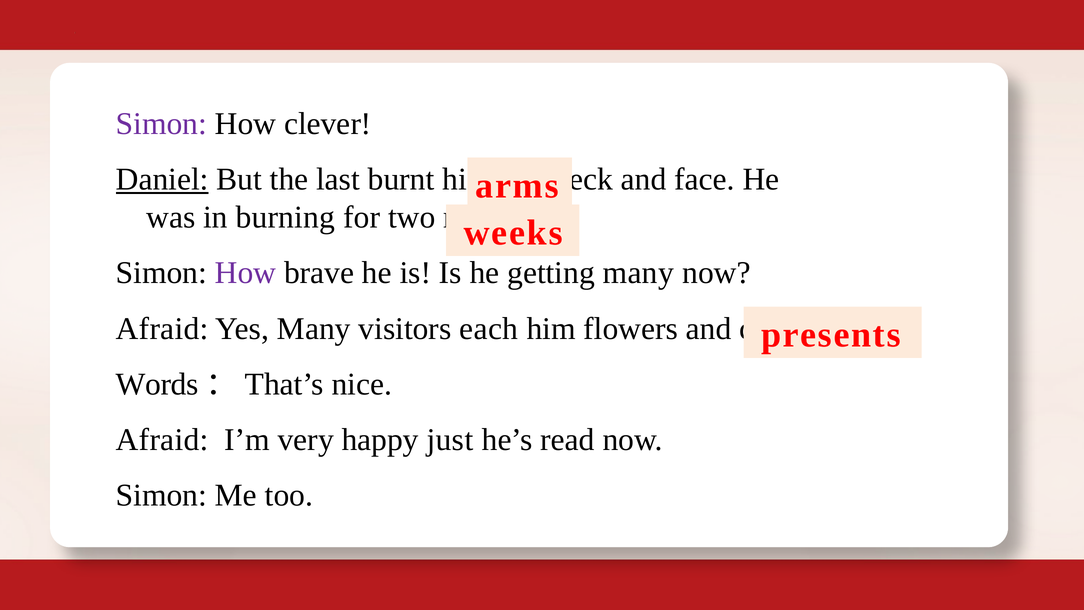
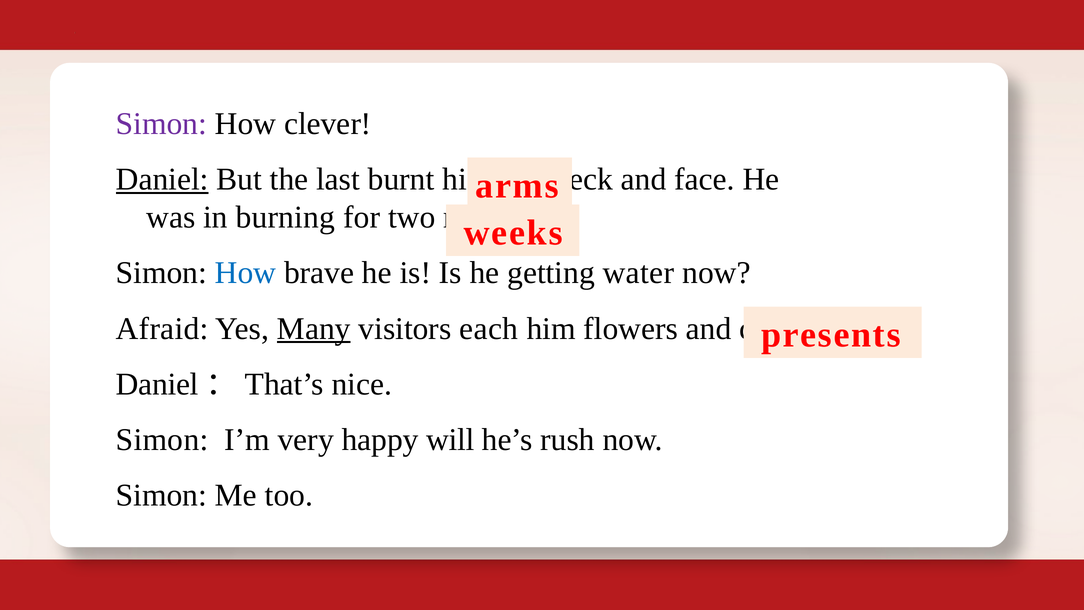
How at (246, 273) colour: purple -> blue
getting many: many -> water
Many at (314, 328) underline: none -> present
Words at (157, 384): Words -> Daniel
Afraid at (162, 440): Afraid -> Simon
just: just -> will
read: read -> rush
